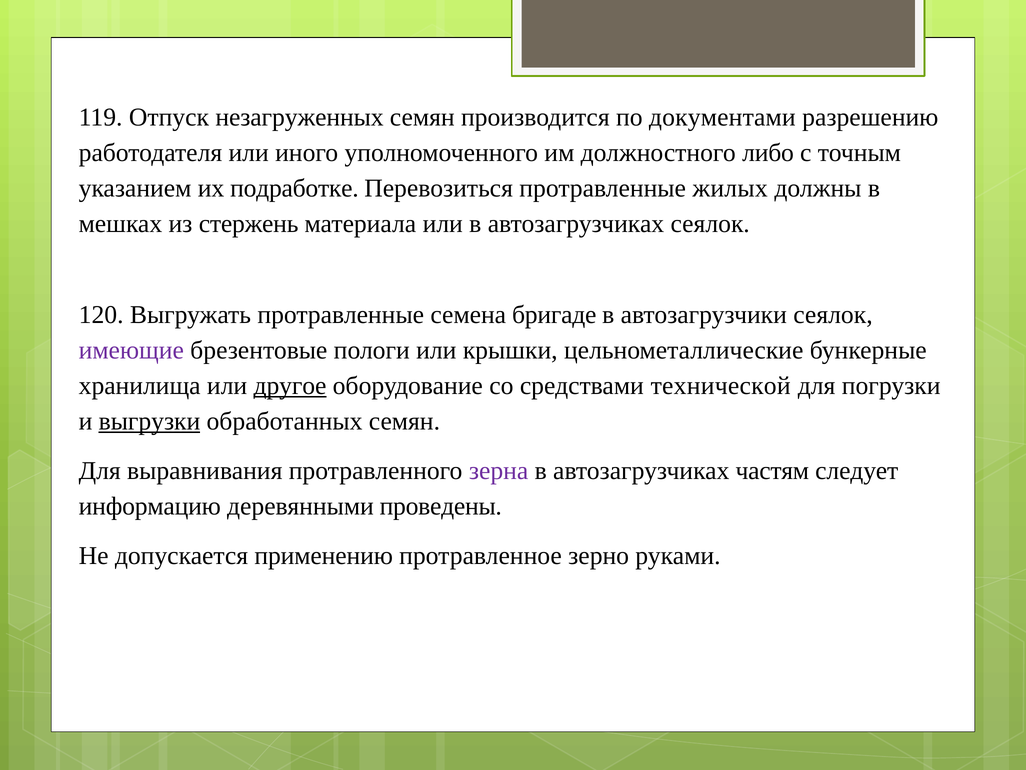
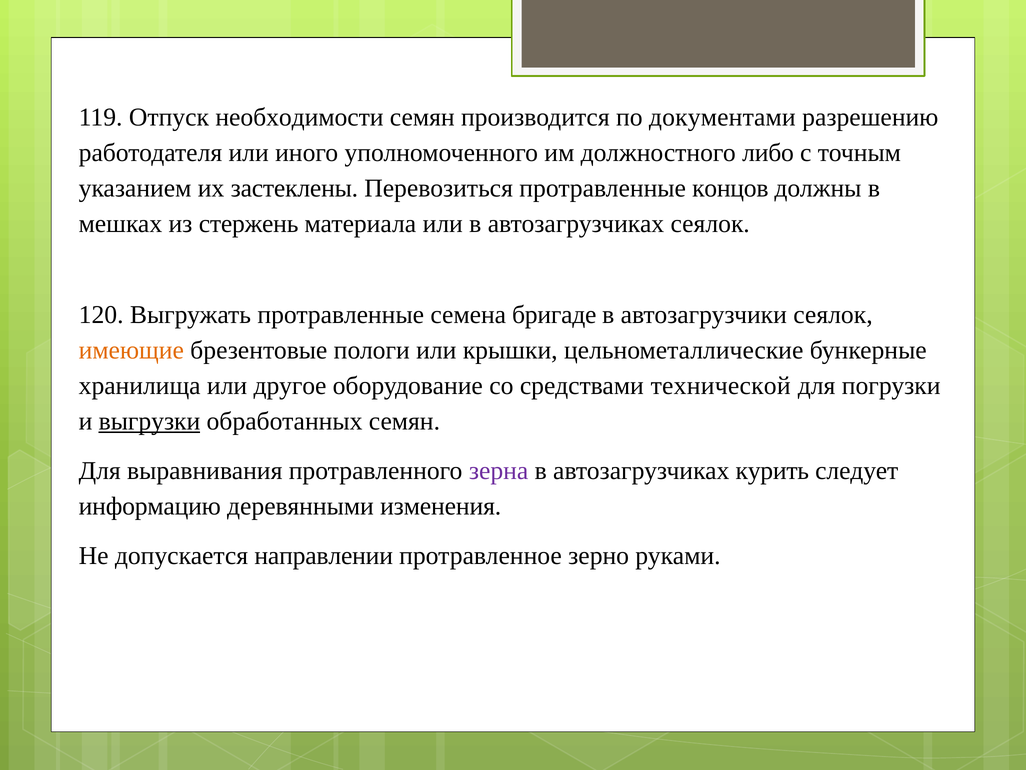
незагруженных: незагруженных -> необходимости
подработке: подработке -> застеклены
жилых: жилых -> концов
имеющие colour: purple -> orange
другое underline: present -> none
частям: частям -> курить
проведены: проведены -> изменения
применению: применению -> направлении
